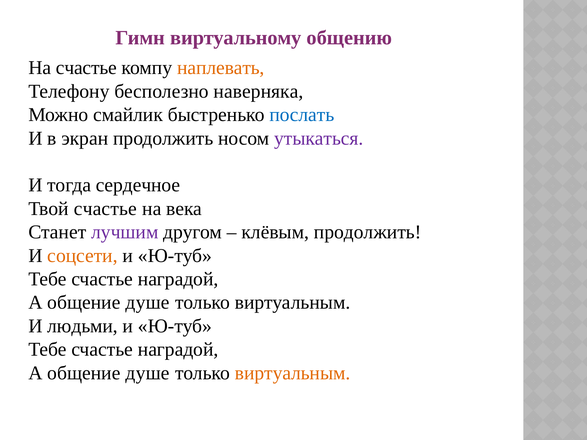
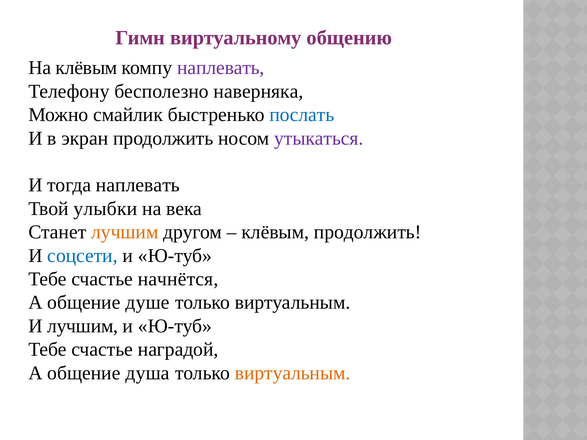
На счастье: счастье -> клёвым
наплевать at (221, 68) colour: orange -> purple
тогда сердечное: сердечное -> наплевать
Твой счастье: счастье -> улыбки
лучшим at (125, 232) colour: purple -> orange
соцсети colour: orange -> blue
наградой at (178, 279): наградой -> начнётся
И людьми: людьми -> лучшим
душе at (148, 373): душе -> душа
